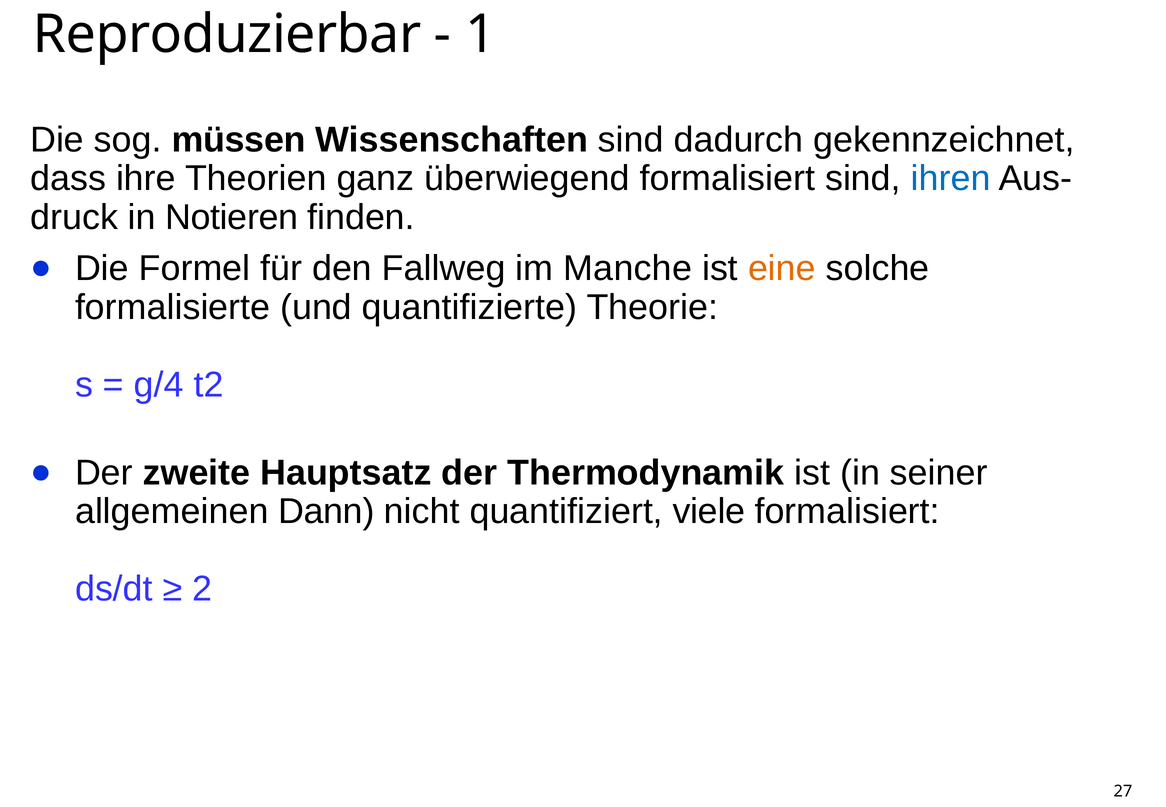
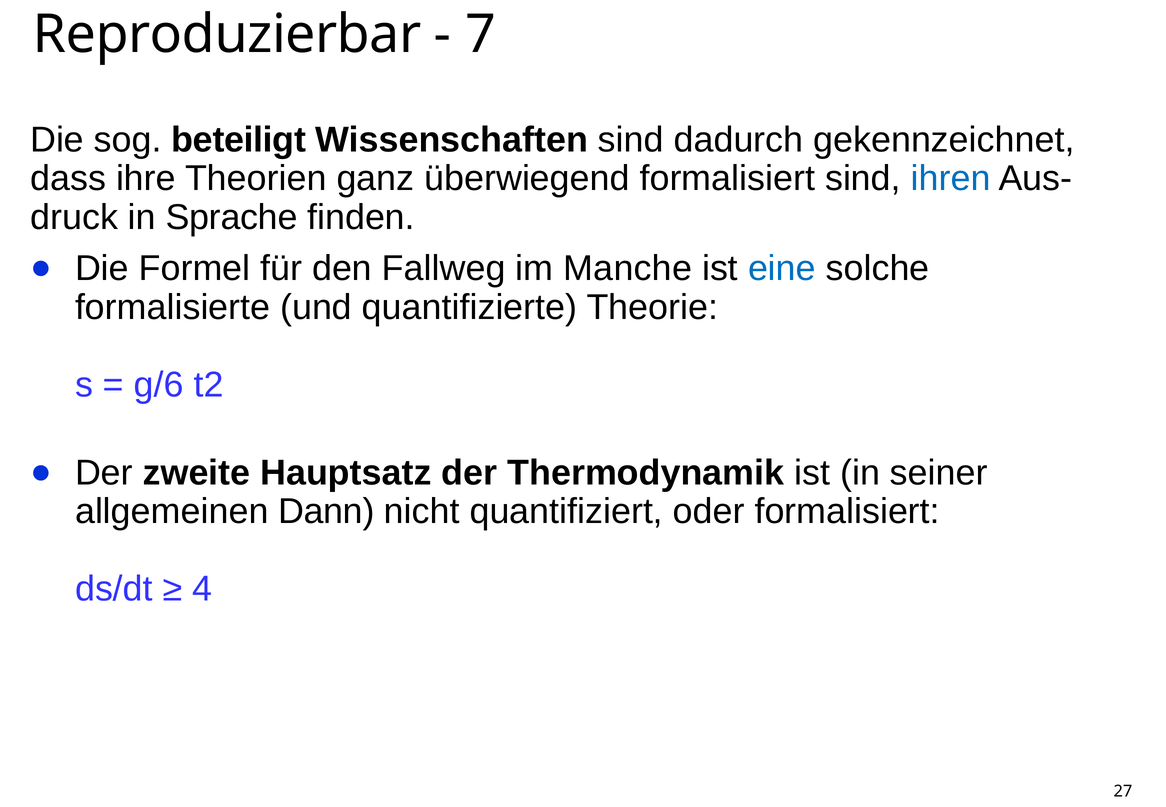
1: 1 -> 7
müssen: müssen -> beteiligt
Notieren: Notieren -> Sprache
eine colour: orange -> blue
g/4: g/4 -> g/6
viele: viele -> oder
2: 2 -> 4
